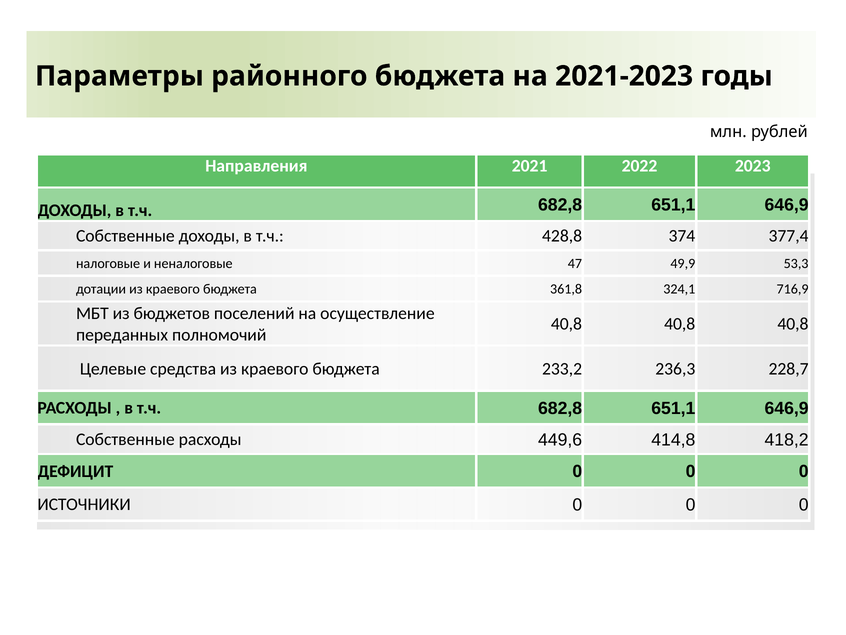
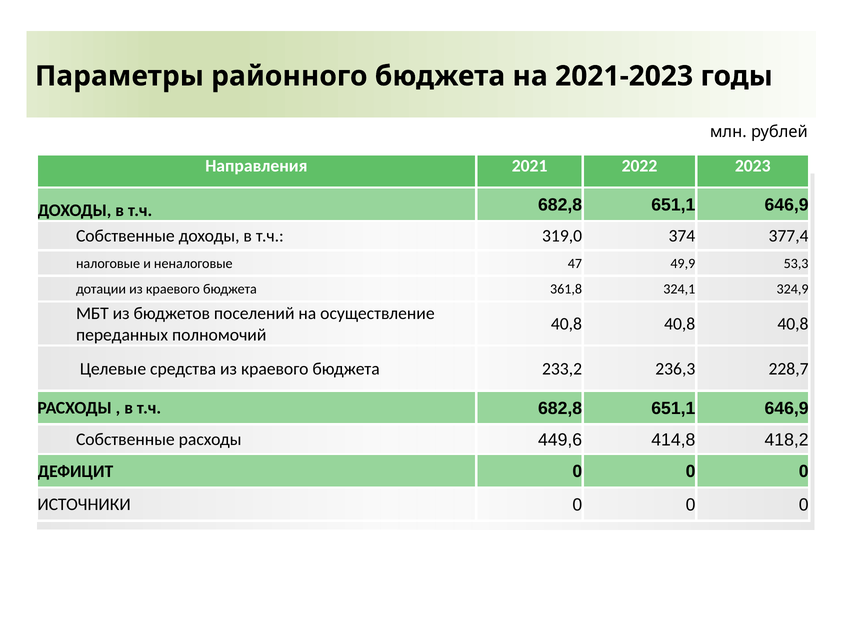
428,8: 428,8 -> 319,0
716,9: 716,9 -> 324,9
